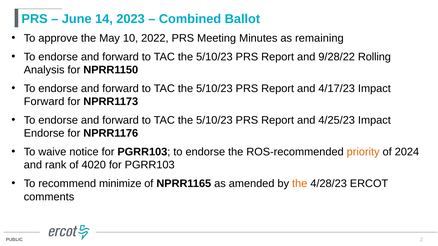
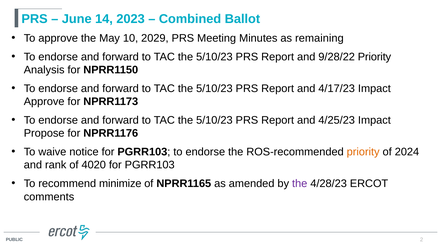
2022: 2022 -> 2029
9/28/22 Rolling: Rolling -> Priority
Forward at (44, 102): Forward -> Approve
Endorse at (44, 134): Endorse -> Propose
the at (300, 184) colour: orange -> purple
